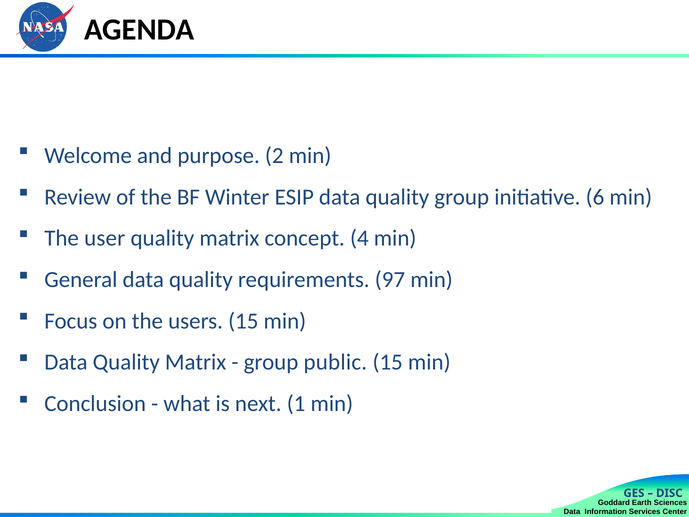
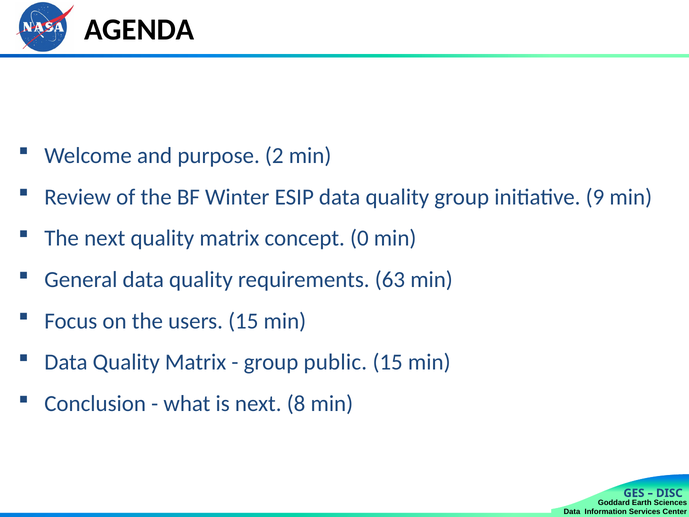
6: 6 -> 9
The user: user -> next
4: 4 -> 0
97: 97 -> 63
1: 1 -> 8
